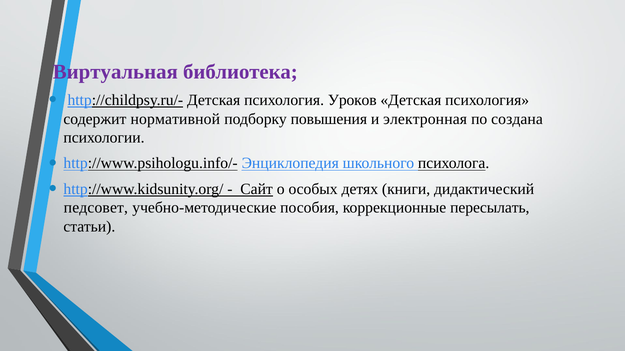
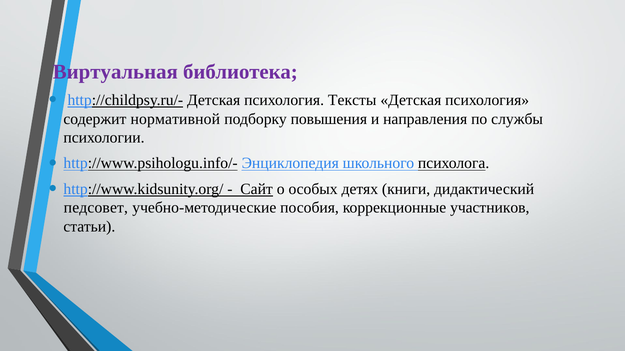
Уроков: Уроков -> Тексты
электронная: электронная -> направления
создана: создана -> службы
пересылать: пересылать -> участников
